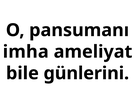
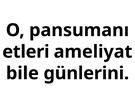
imha: imha -> etleri
